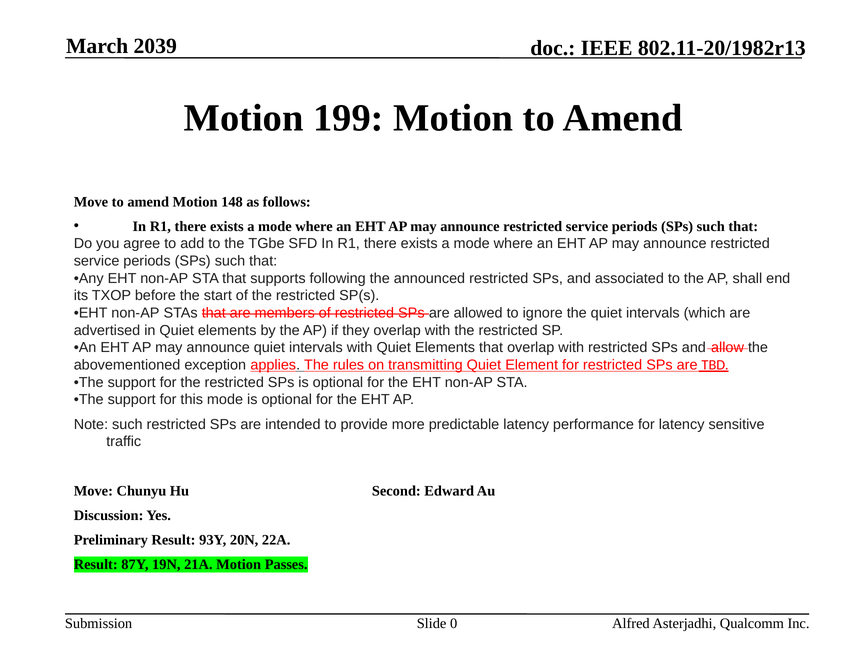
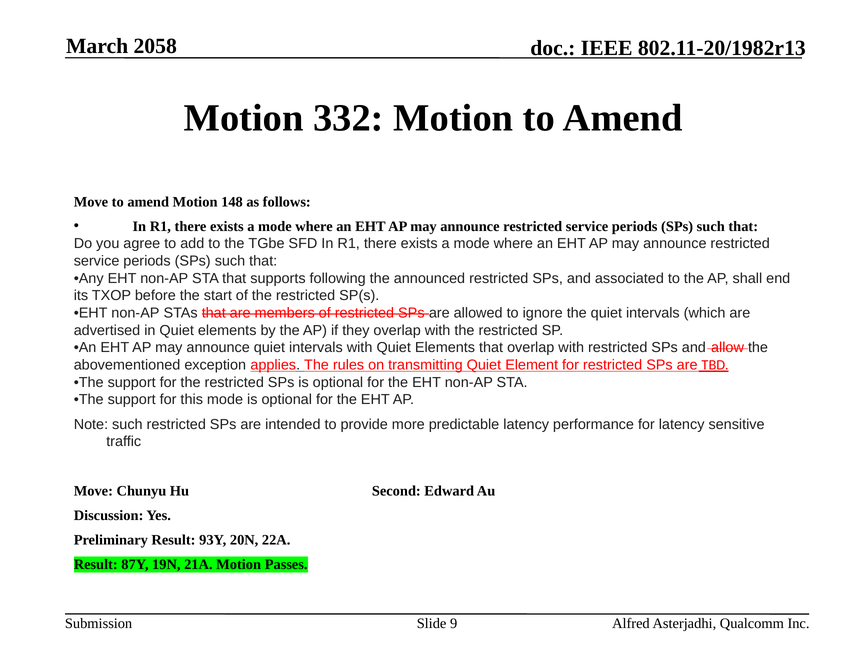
2039: 2039 -> 2058
199: 199 -> 332
0: 0 -> 9
